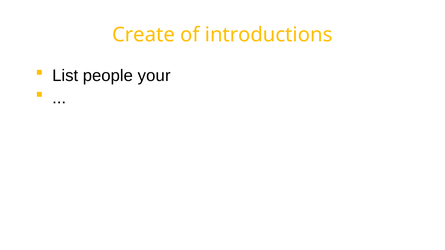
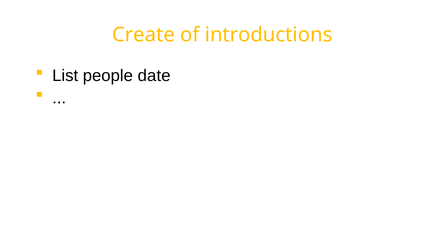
your: your -> date
